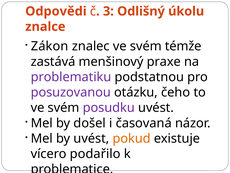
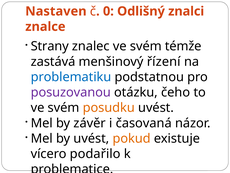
Odpovědi: Odpovědi -> Nastaven
3: 3 -> 0
úkolu: úkolu -> znalci
Zákon: Zákon -> Strany
praxe: praxe -> řízení
problematiku colour: purple -> blue
posudku colour: purple -> orange
došel: došel -> závěr
